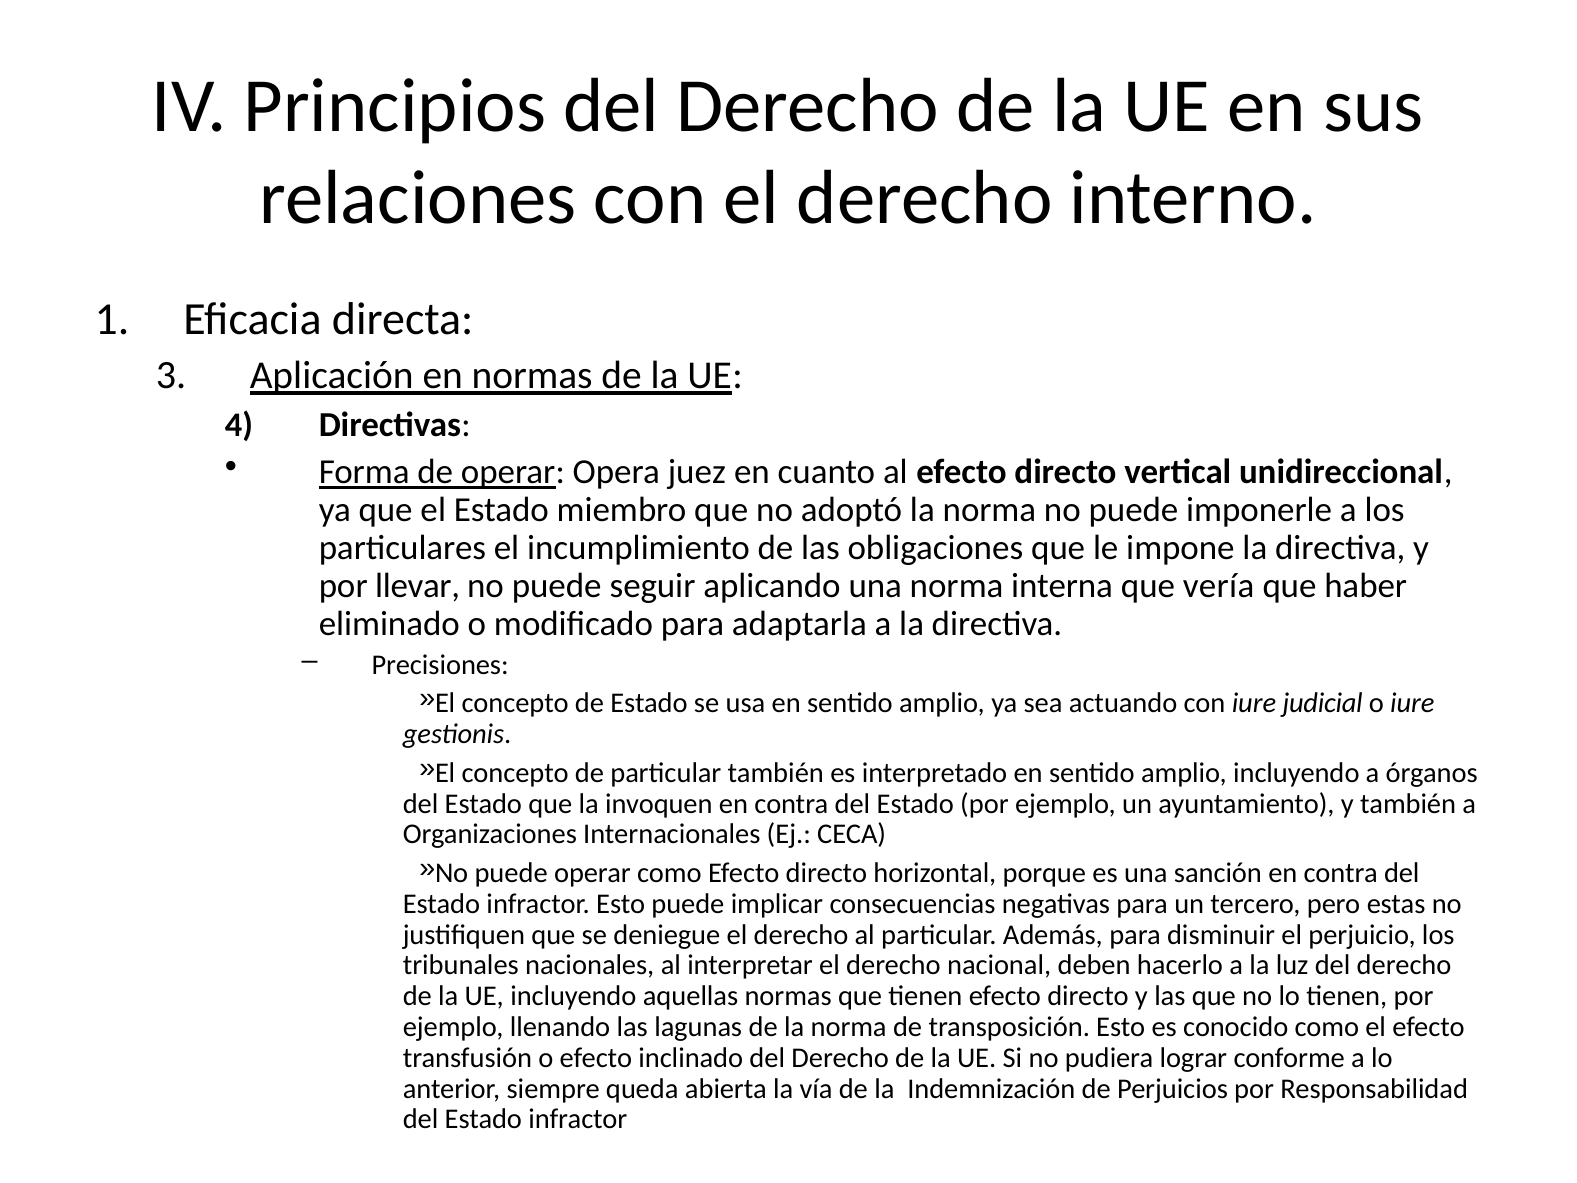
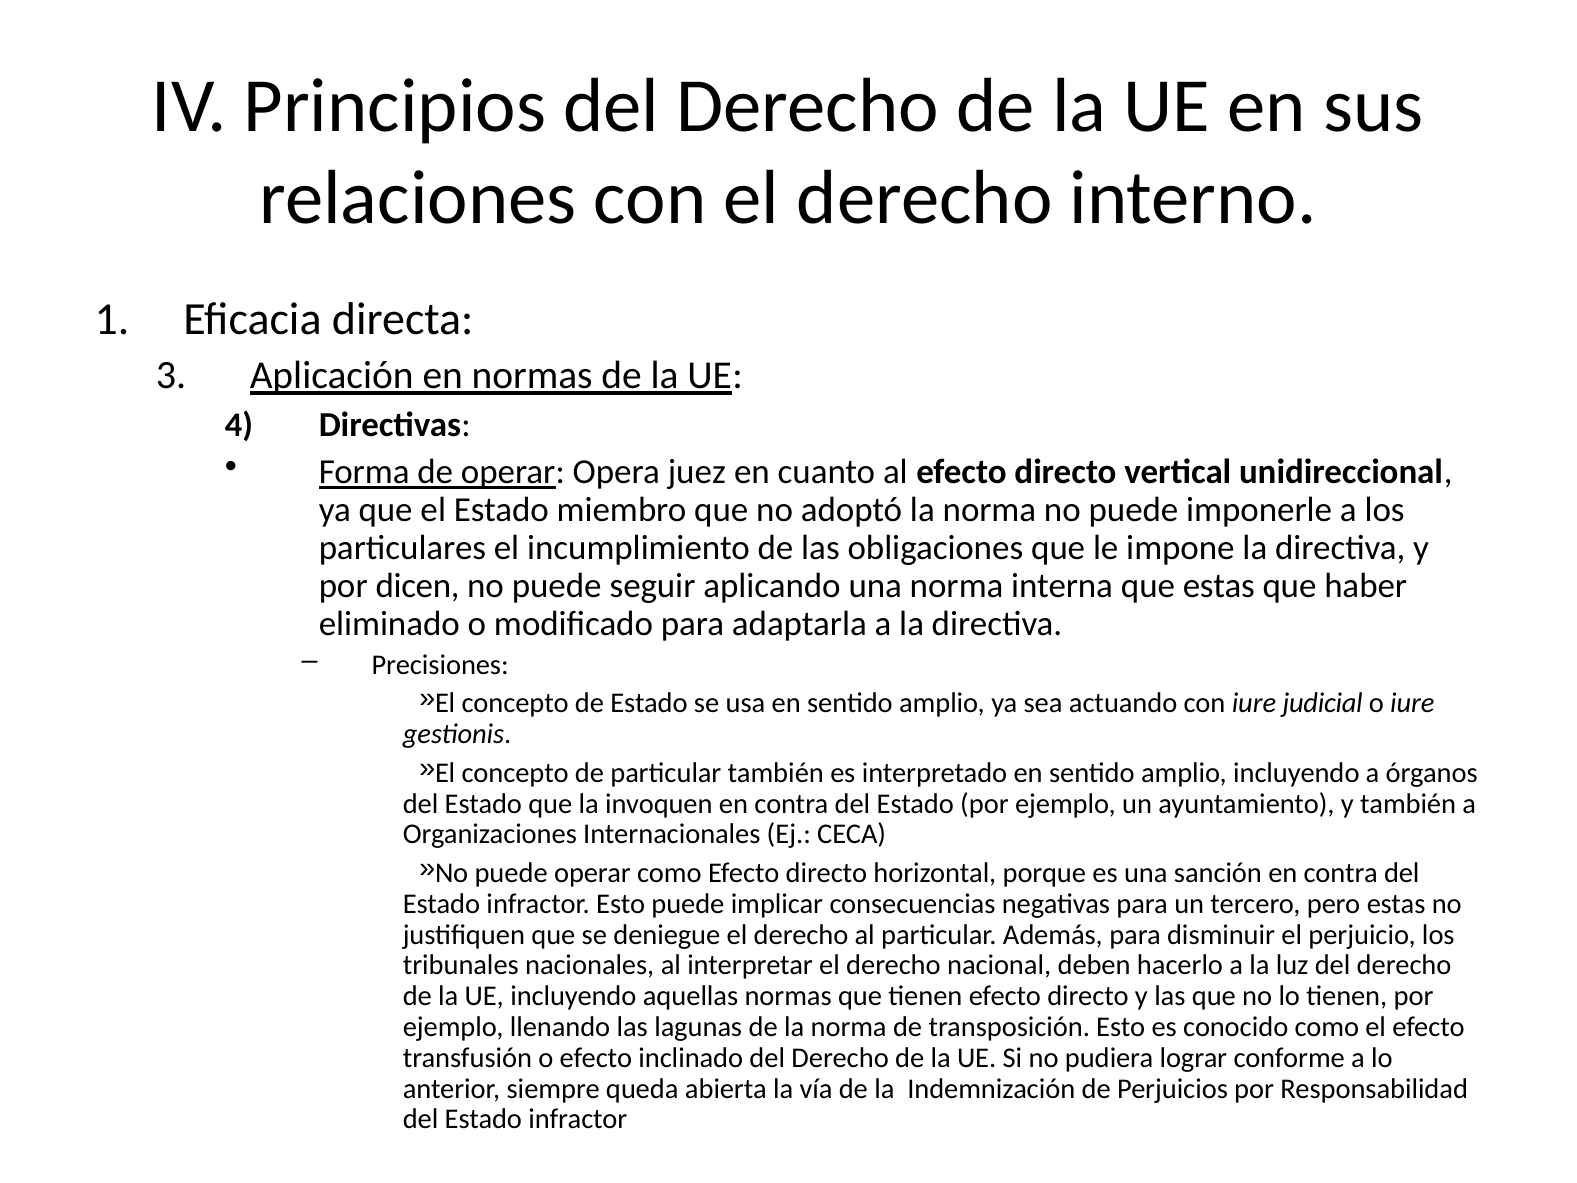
llevar: llevar -> dicen
que vería: vería -> estas
